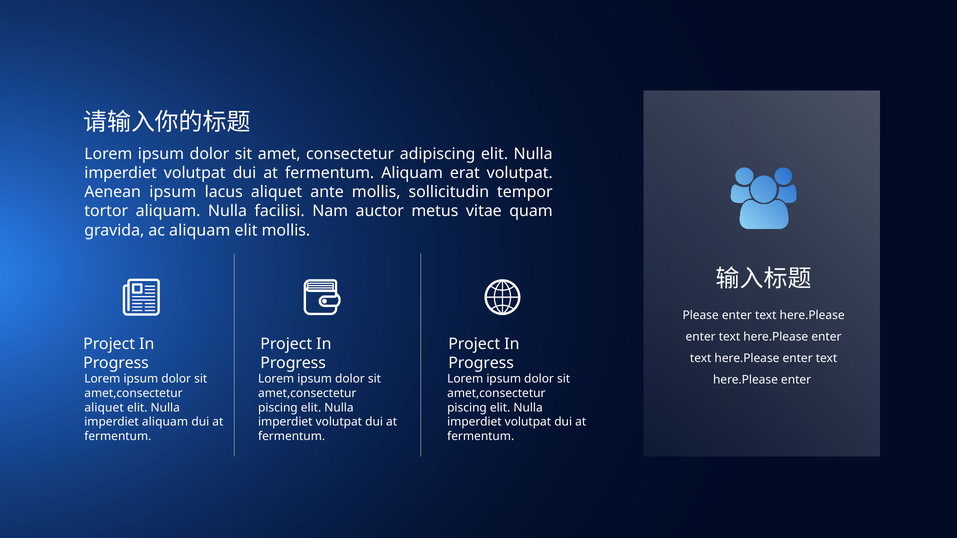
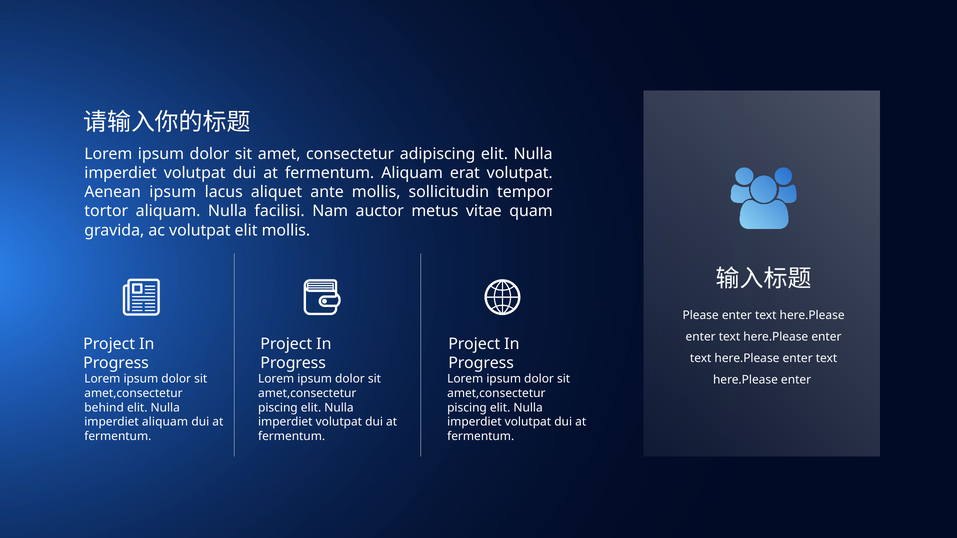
ac aliquam: aliquam -> volutpat
aliquet at (104, 408): aliquet -> behind
